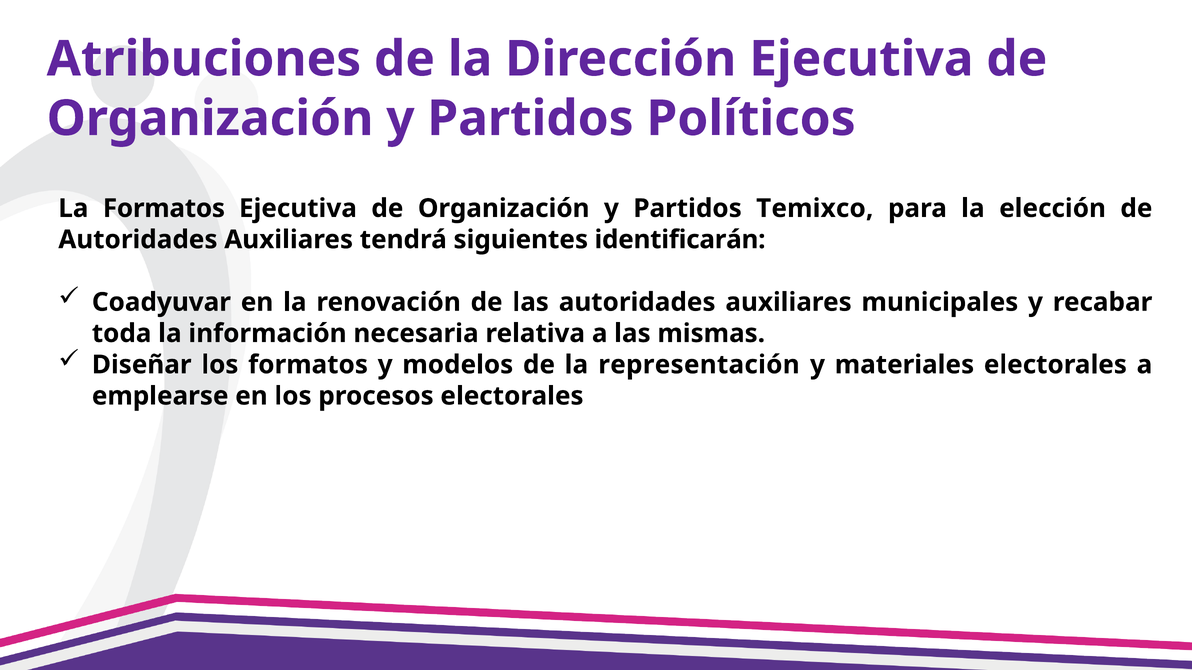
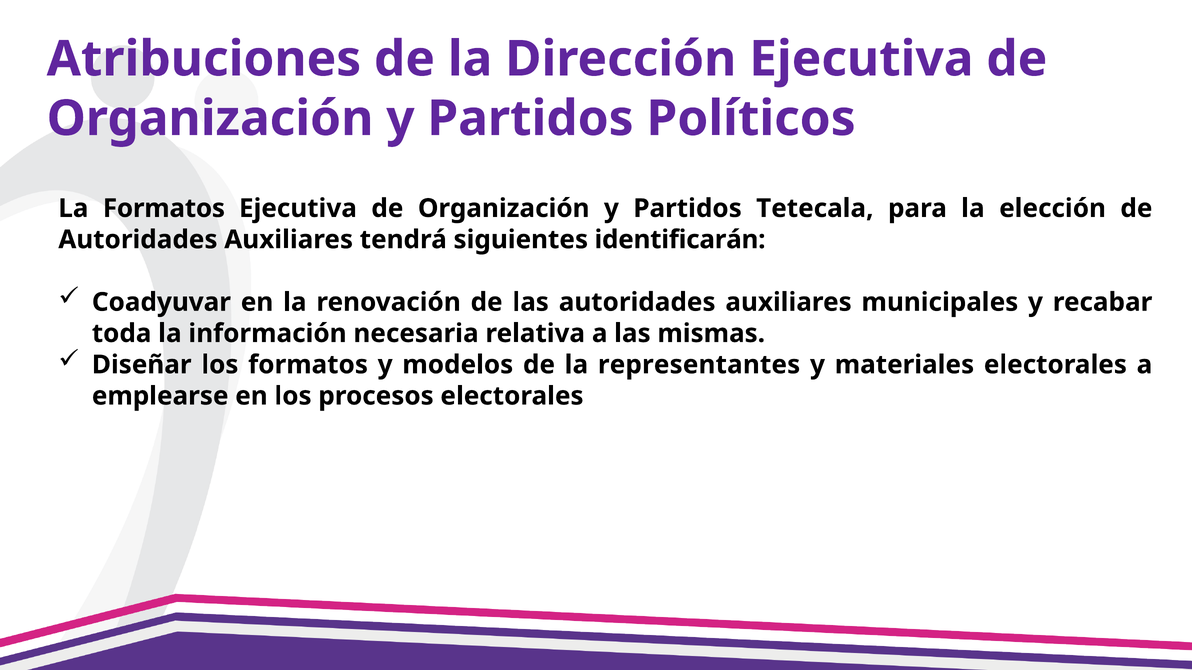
Temixco: Temixco -> Tetecala
representación: representación -> representantes
